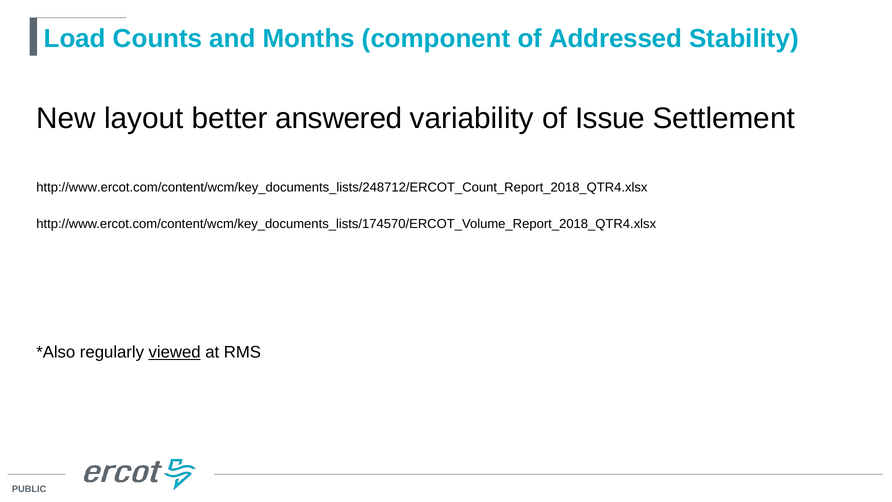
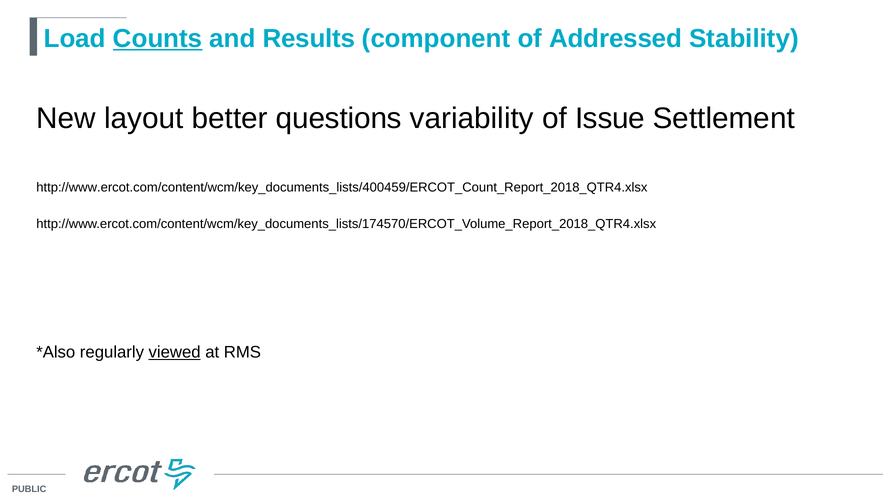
Counts underline: none -> present
Months: Months -> Results
answered: answered -> questions
http://www.ercot.com/content/wcm/key_documents_lists/248712/ERCOT_Count_Report_2018_QTR4.xlsx: http://www.ercot.com/content/wcm/key_documents_lists/248712/ERCOT_Count_Report_2018_QTR4.xlsx -> http://www.ercot.com/content/wcm/key_documents_lists/400459/ERCOT_Count_Report_2018_QTR4.xlsx
